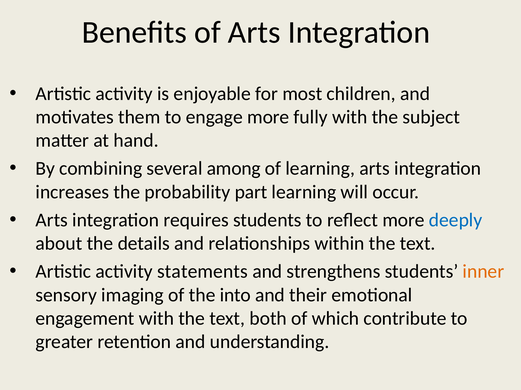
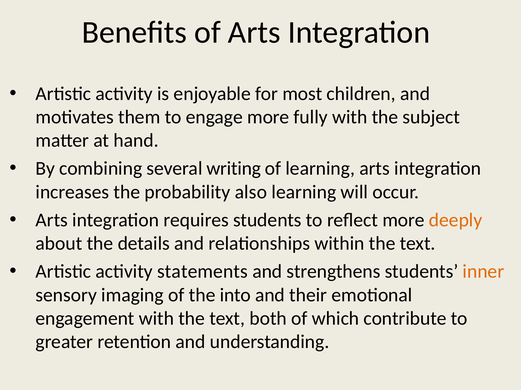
among: among -> writing
part: part -> also
deeply colour: blue -> orange
